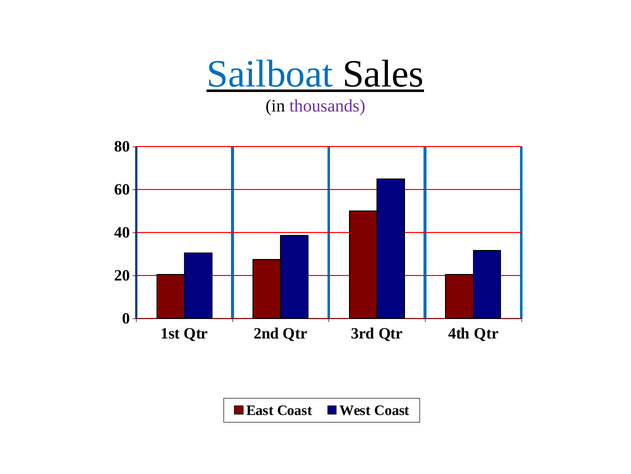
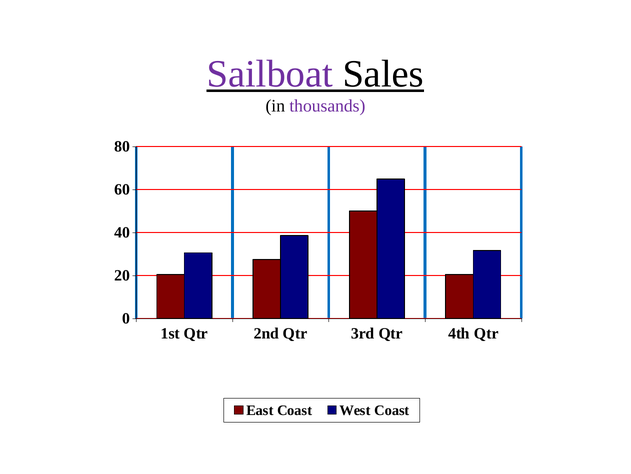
Sailboat colour: blue -> purple
